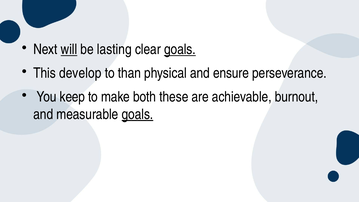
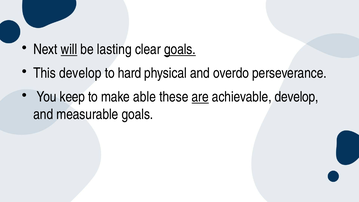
than: than -> hard
ensure: ensure -> overdo
both: both -> able
are underline: none -> present
achievable burnout: burnout -> develop
goals at (137, 114) underline: present -> none
